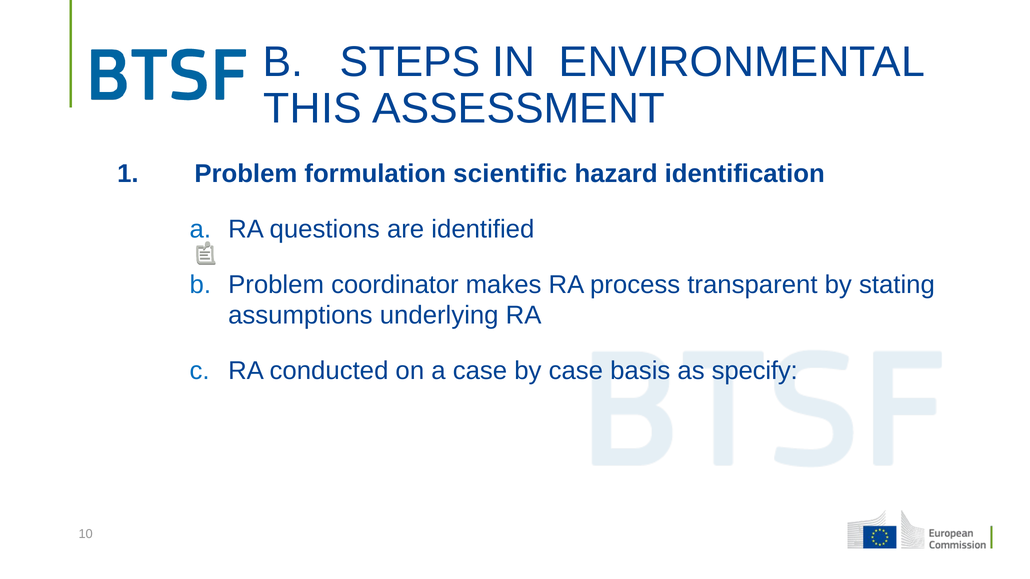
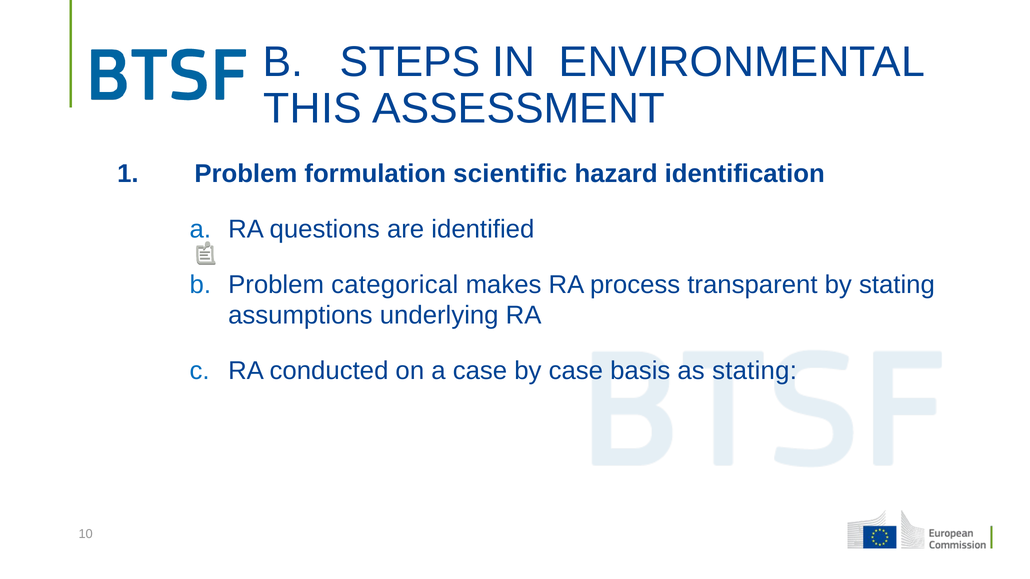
coordinator: coordinator -> categorical
as specify: specify -> stating
